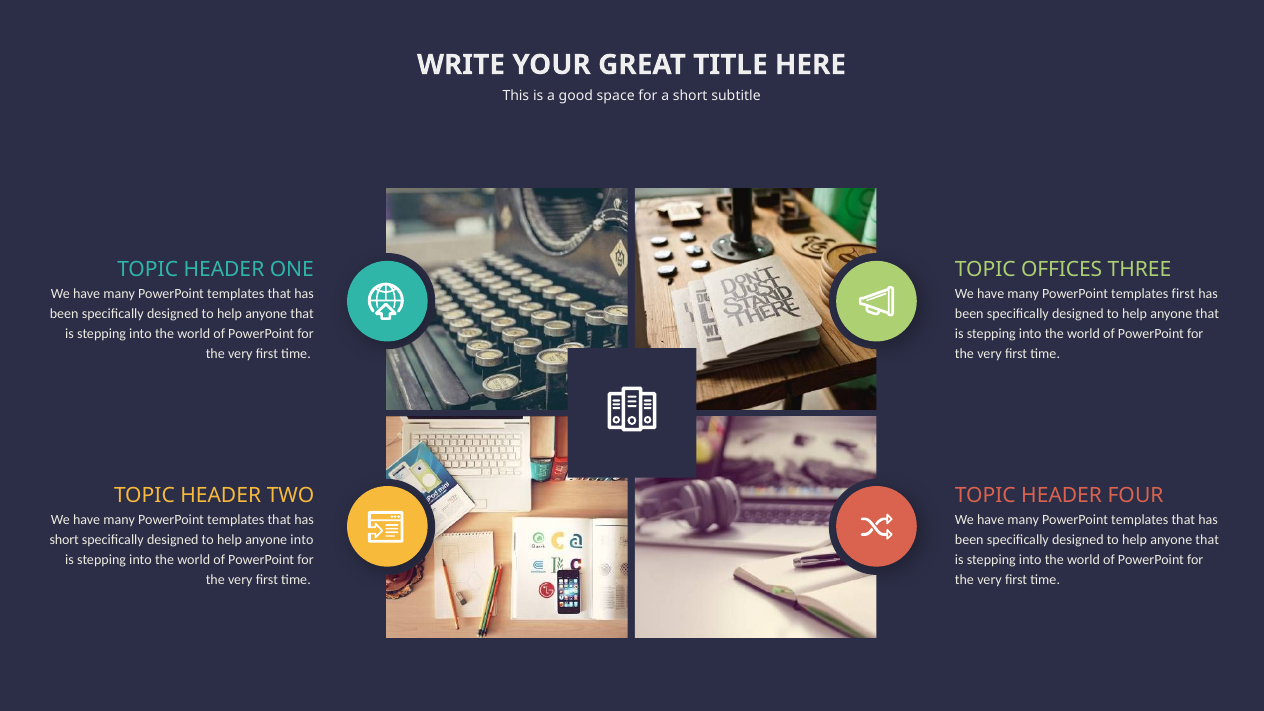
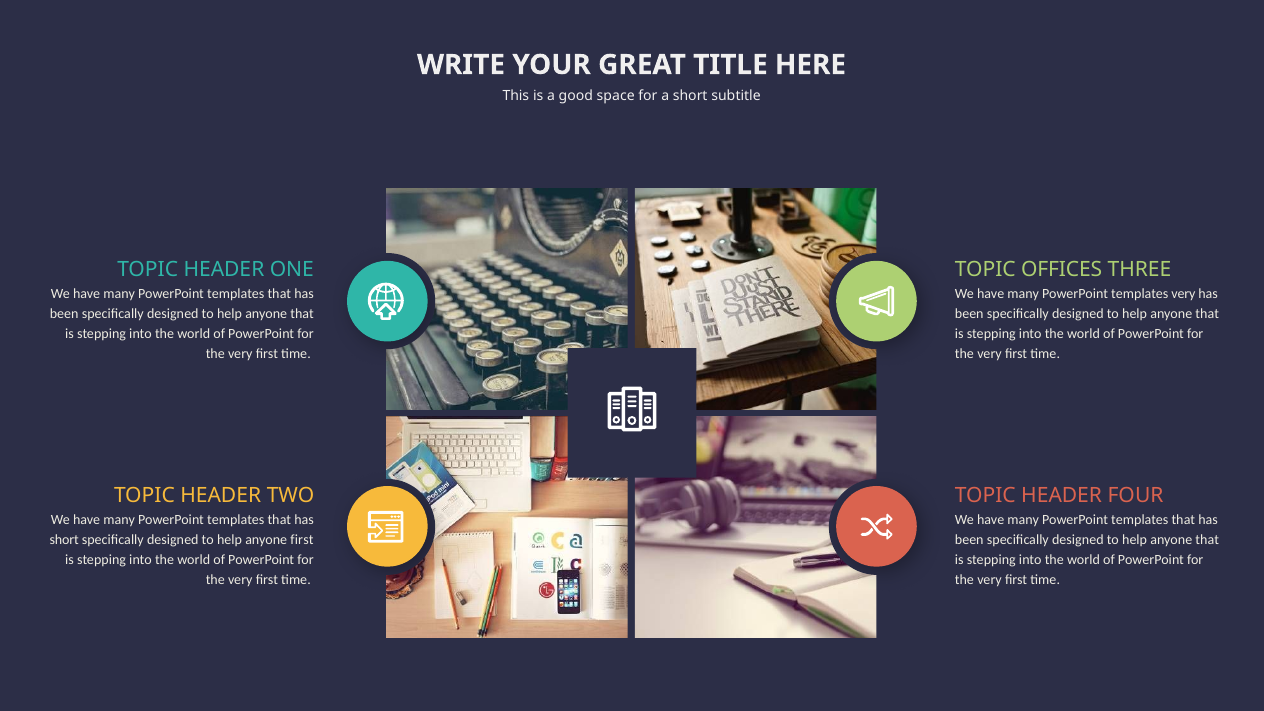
templates first: first -> very
anyone into: into -> first
